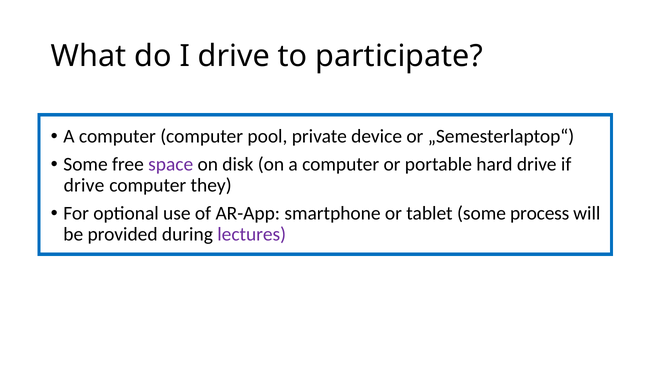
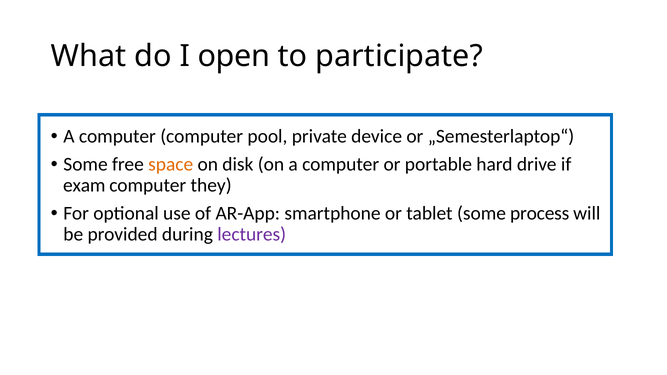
I drive: drive -> open
space colour: purple -> orange
drive at (84, 186): drive -> exam
